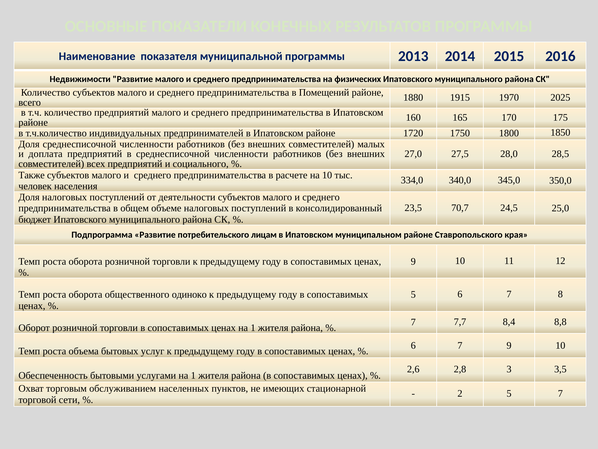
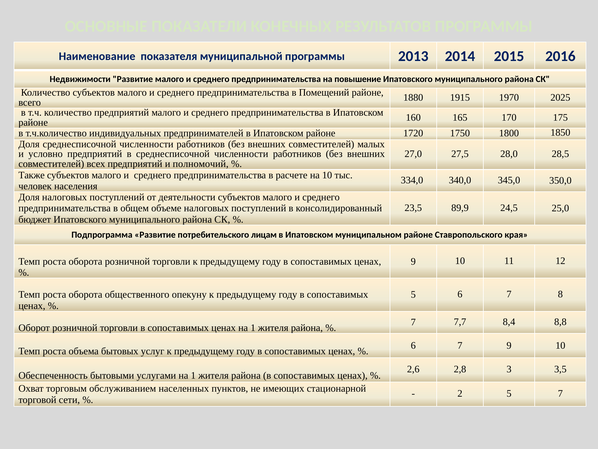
физических: физических -> повышение
доплата: доплата -> условно
социального: социального -> полномочий
70,7: 70,7 -> 89,9
одиноко: одиноко -> опекуну
